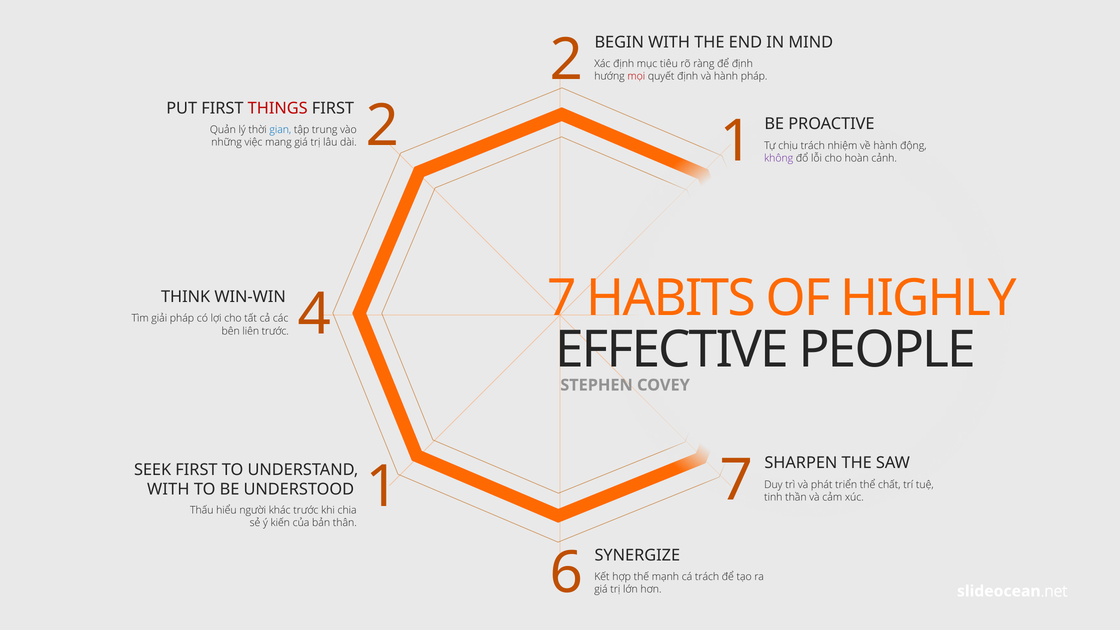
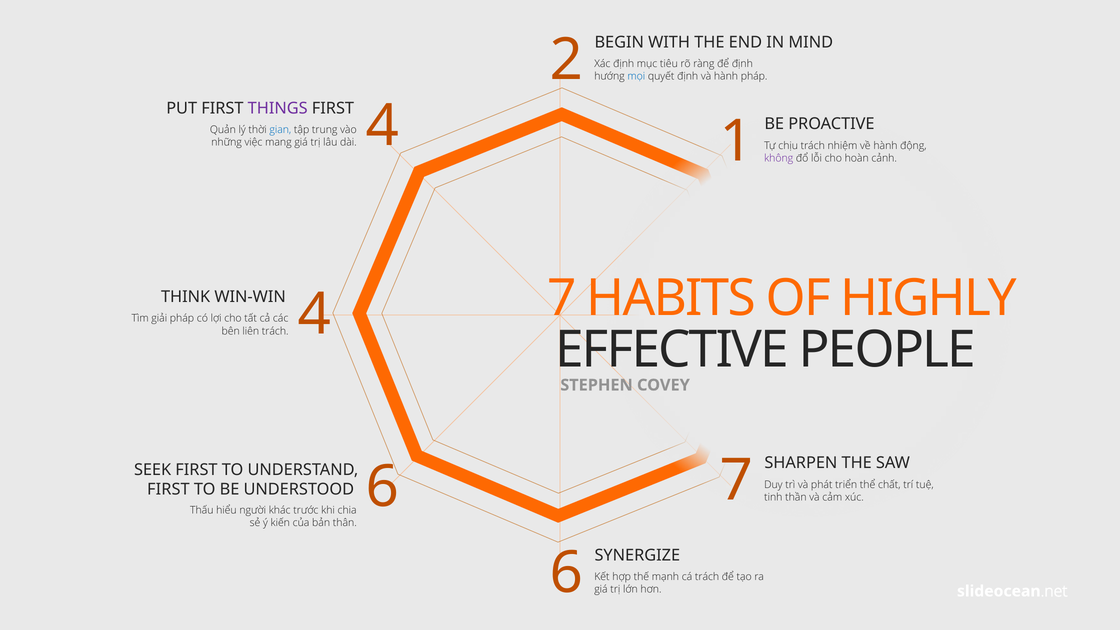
mọi colour: red -> blue
THINGS colour: red -> purple
dài 2: 2 -> 4
liên trước: trước -> trách
WITH at (168, 490): WITH -> FIRST
thân 1: 1 -> 6
